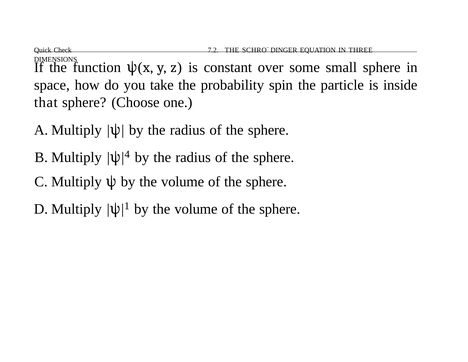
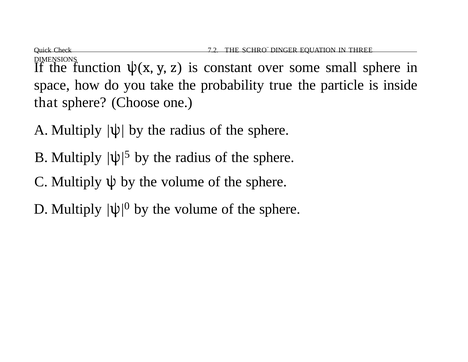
spin: spin -> true
4: 4 -> 5
1: 1 -> 0
